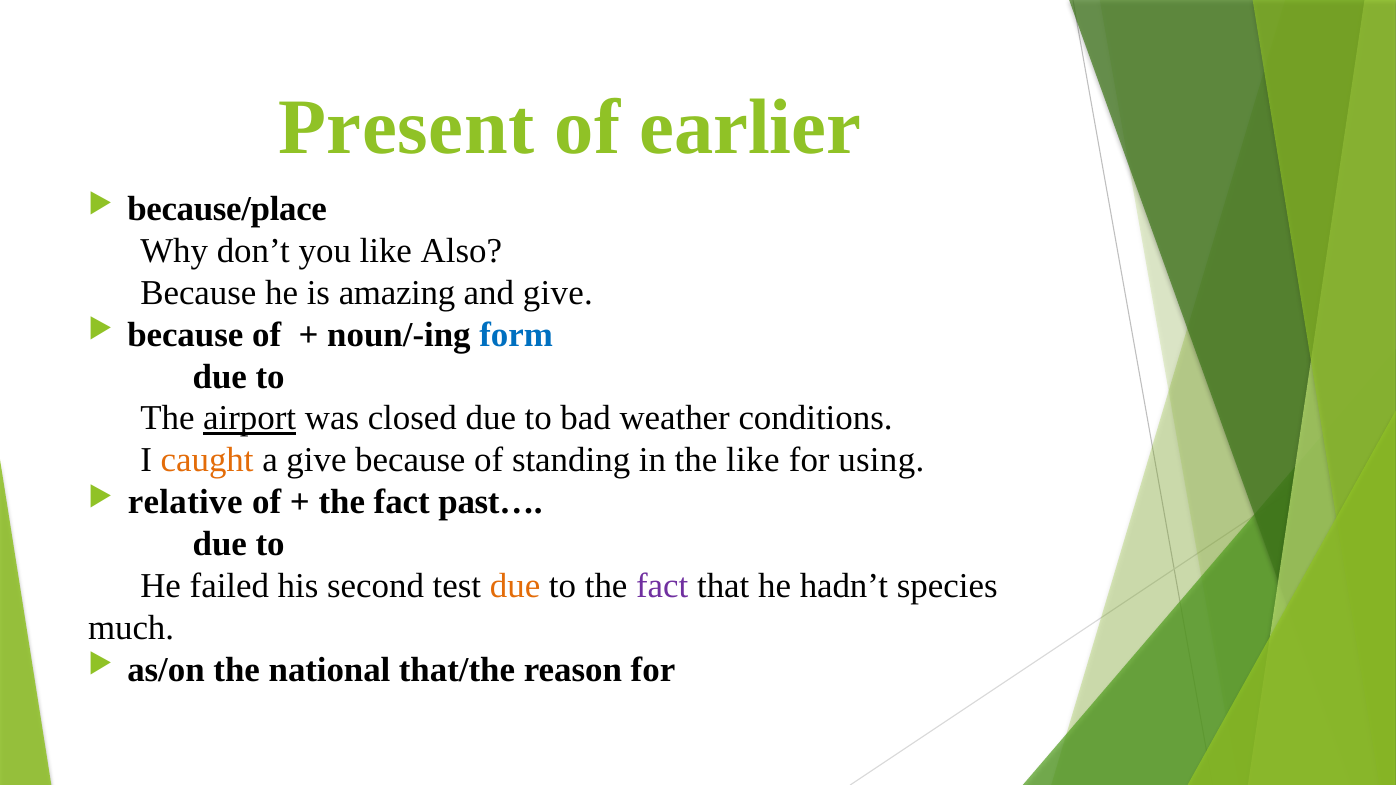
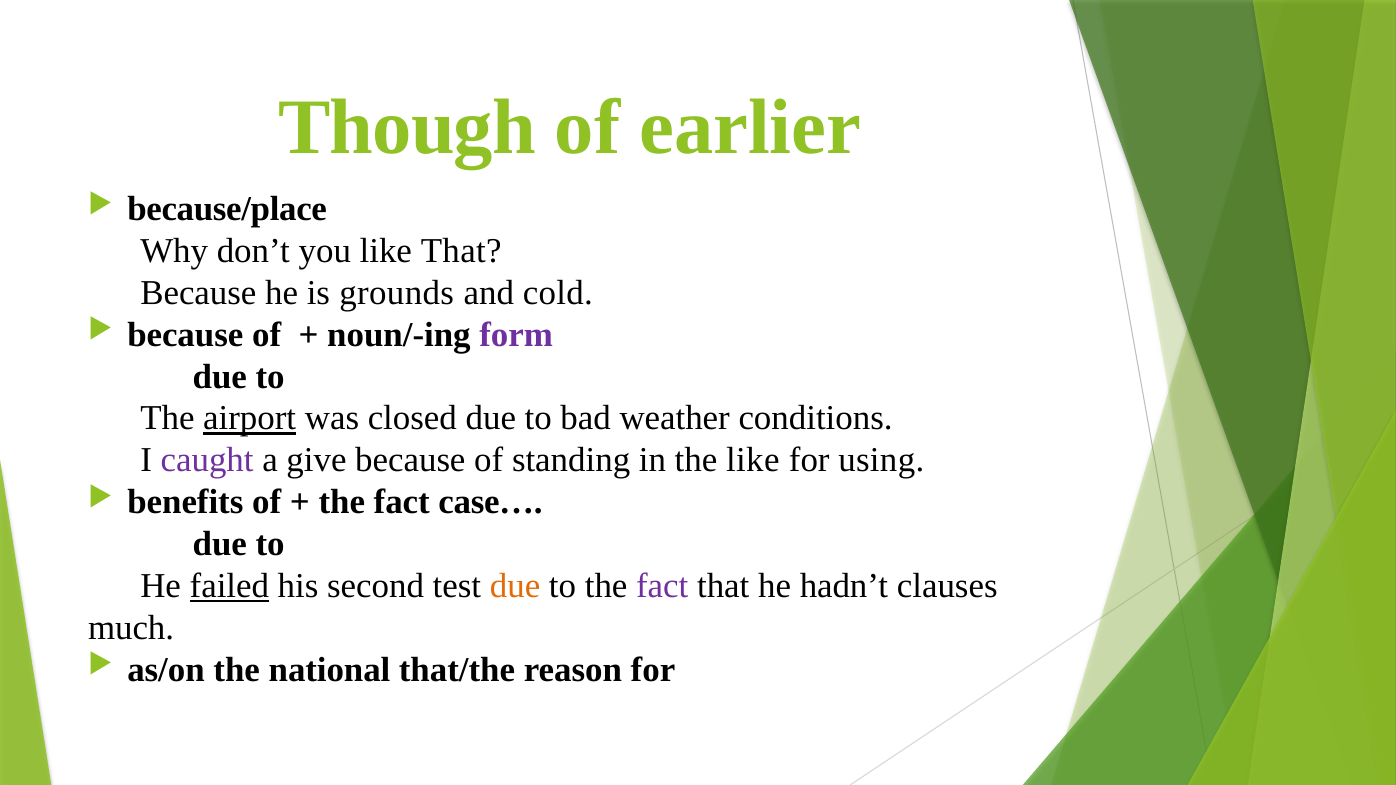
Present: Present -> Though
like Also: Also -> That
amazing: amazing -> grounds
and give: give -> cold
form colour: blue -> purple
caught colour: orange -> purple
relative: relative -> benefits
past…: past… -> case…
failed underline: none -> present
species: species -> clauses
